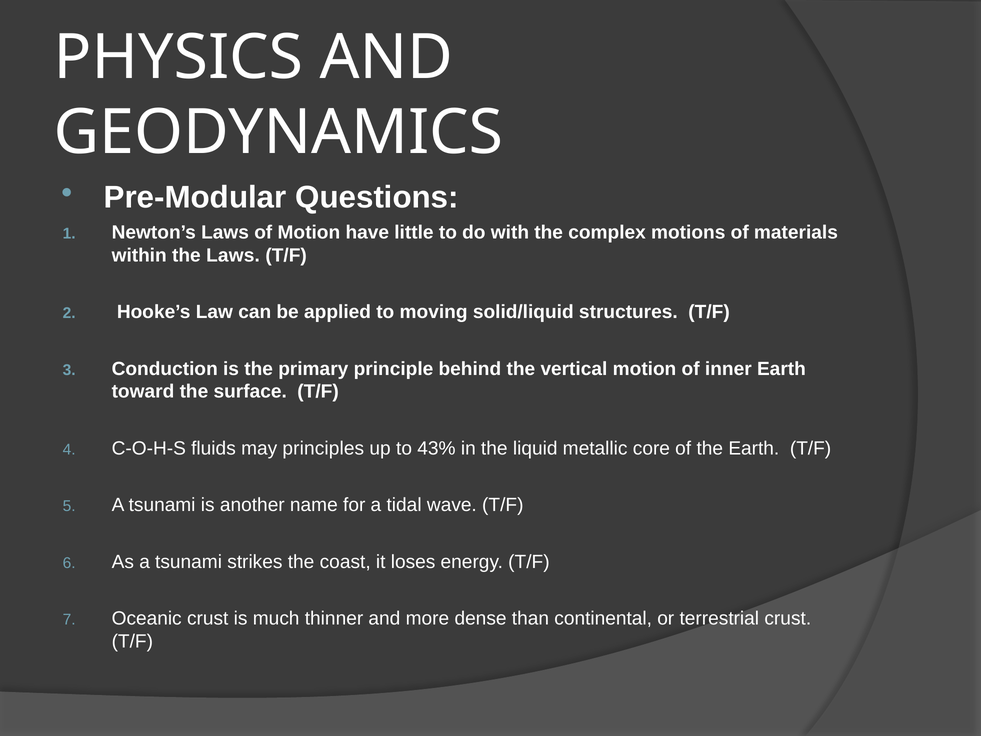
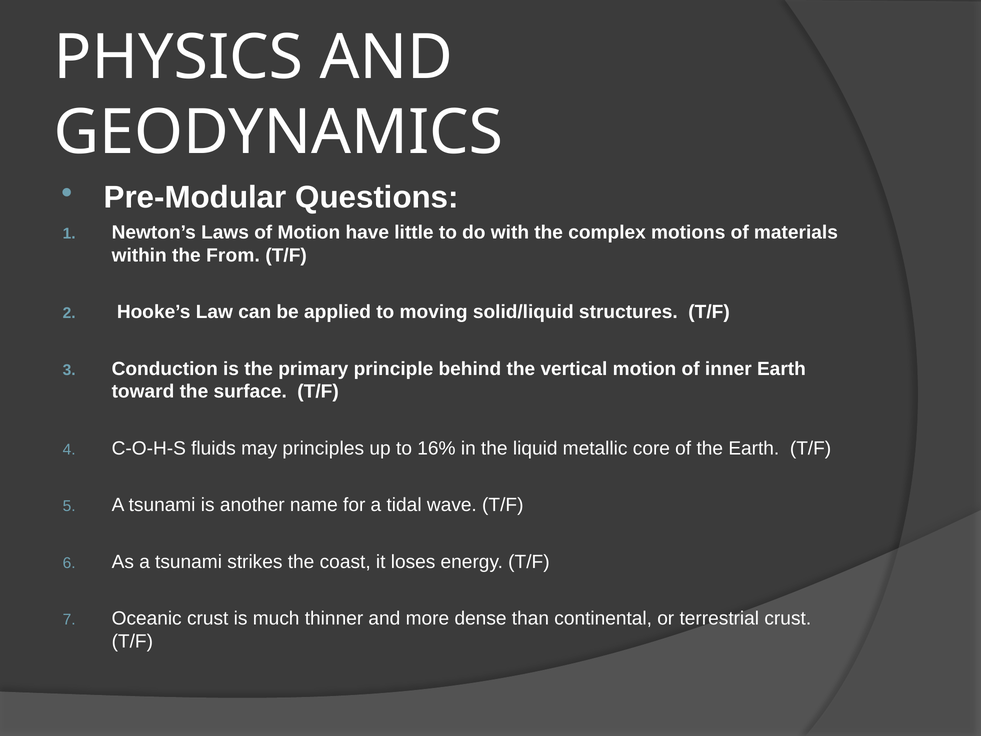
the Laws: Laws -> From
43%: 43% -> 16%
